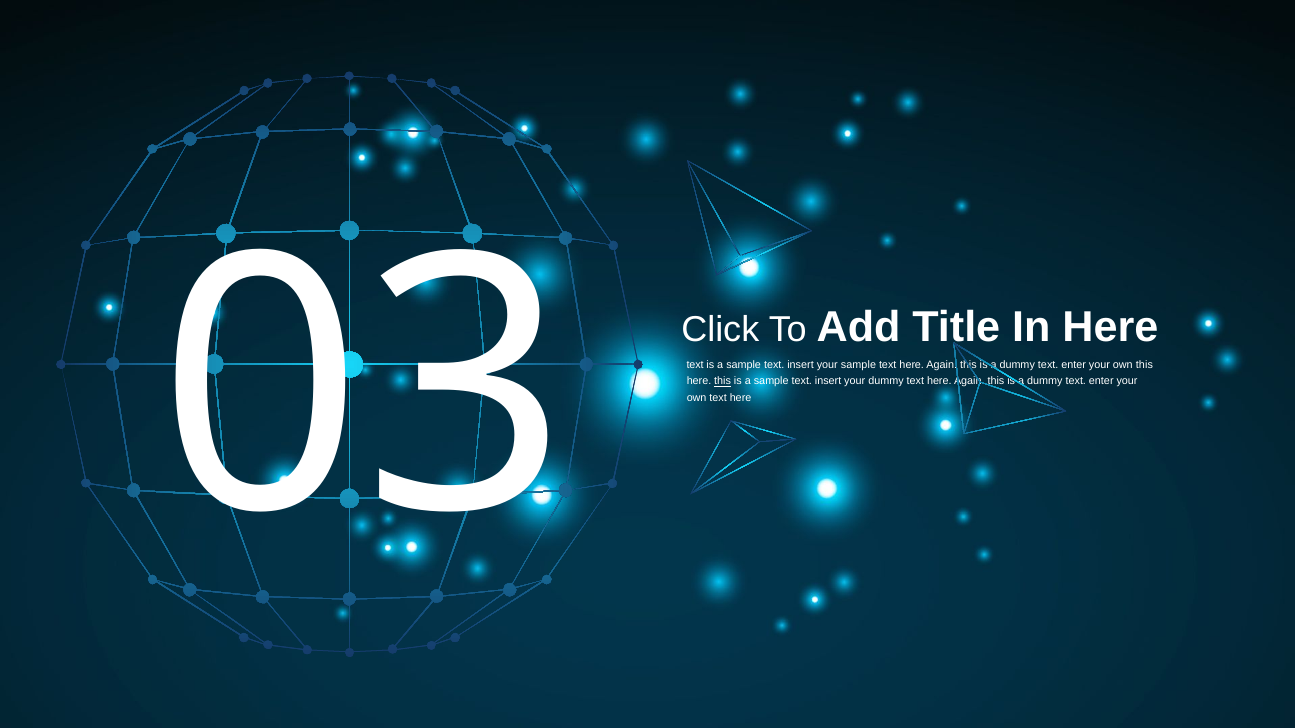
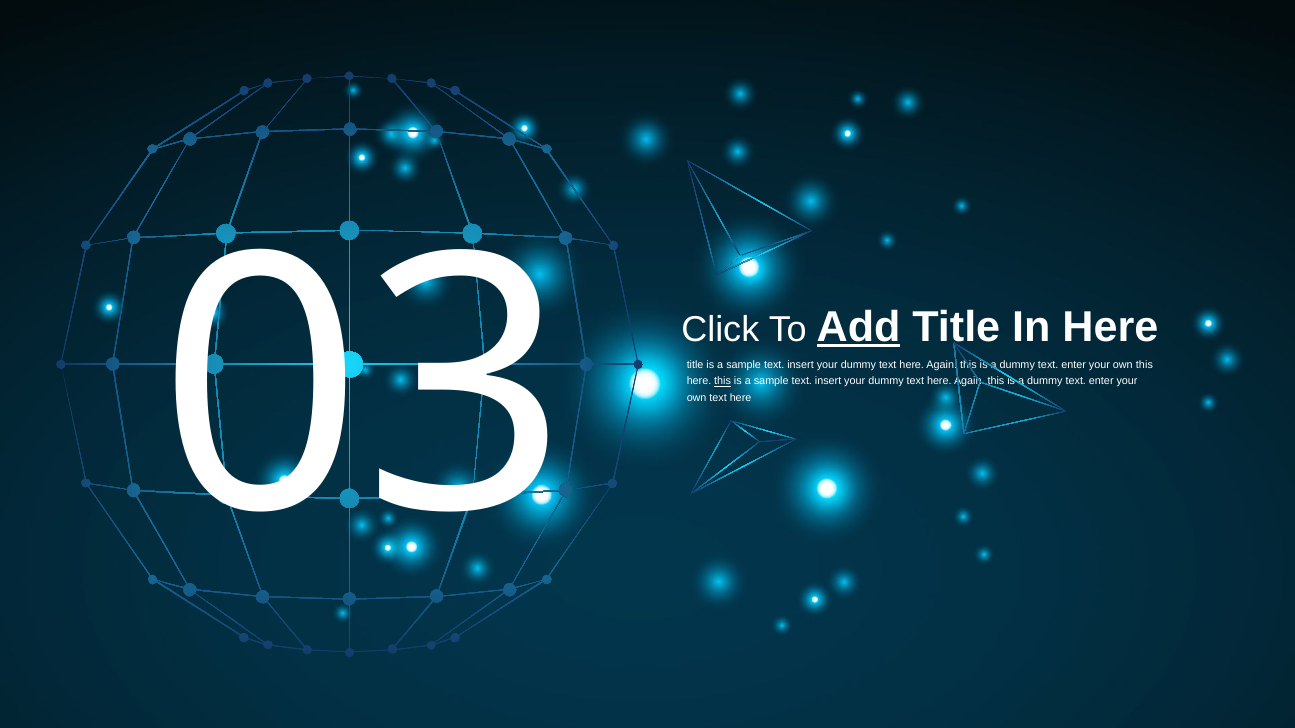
03 text: text -> title
sample at (858, 365): sample -> dummy
Add underline: none -> present
